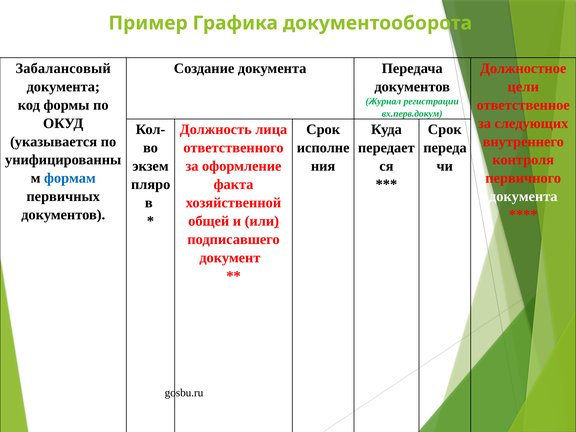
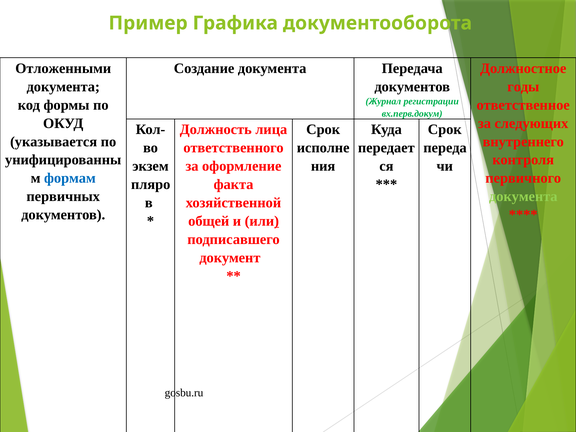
Забалансовый: Забалансовый -> Отложенными
цели: цели -> годы
документа at (523, 197) colour: white -> light green
